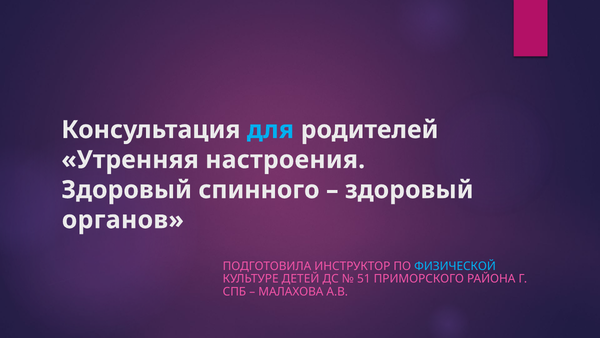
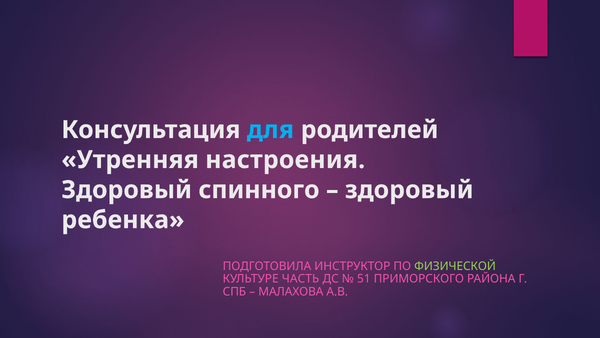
органов: органов -> ребенка
ФИЗИЧЕСКОЙ colour: light blue -> light green
ДЕТЕЙ: ДЕТЕЙ -> ЧАСТЬ
